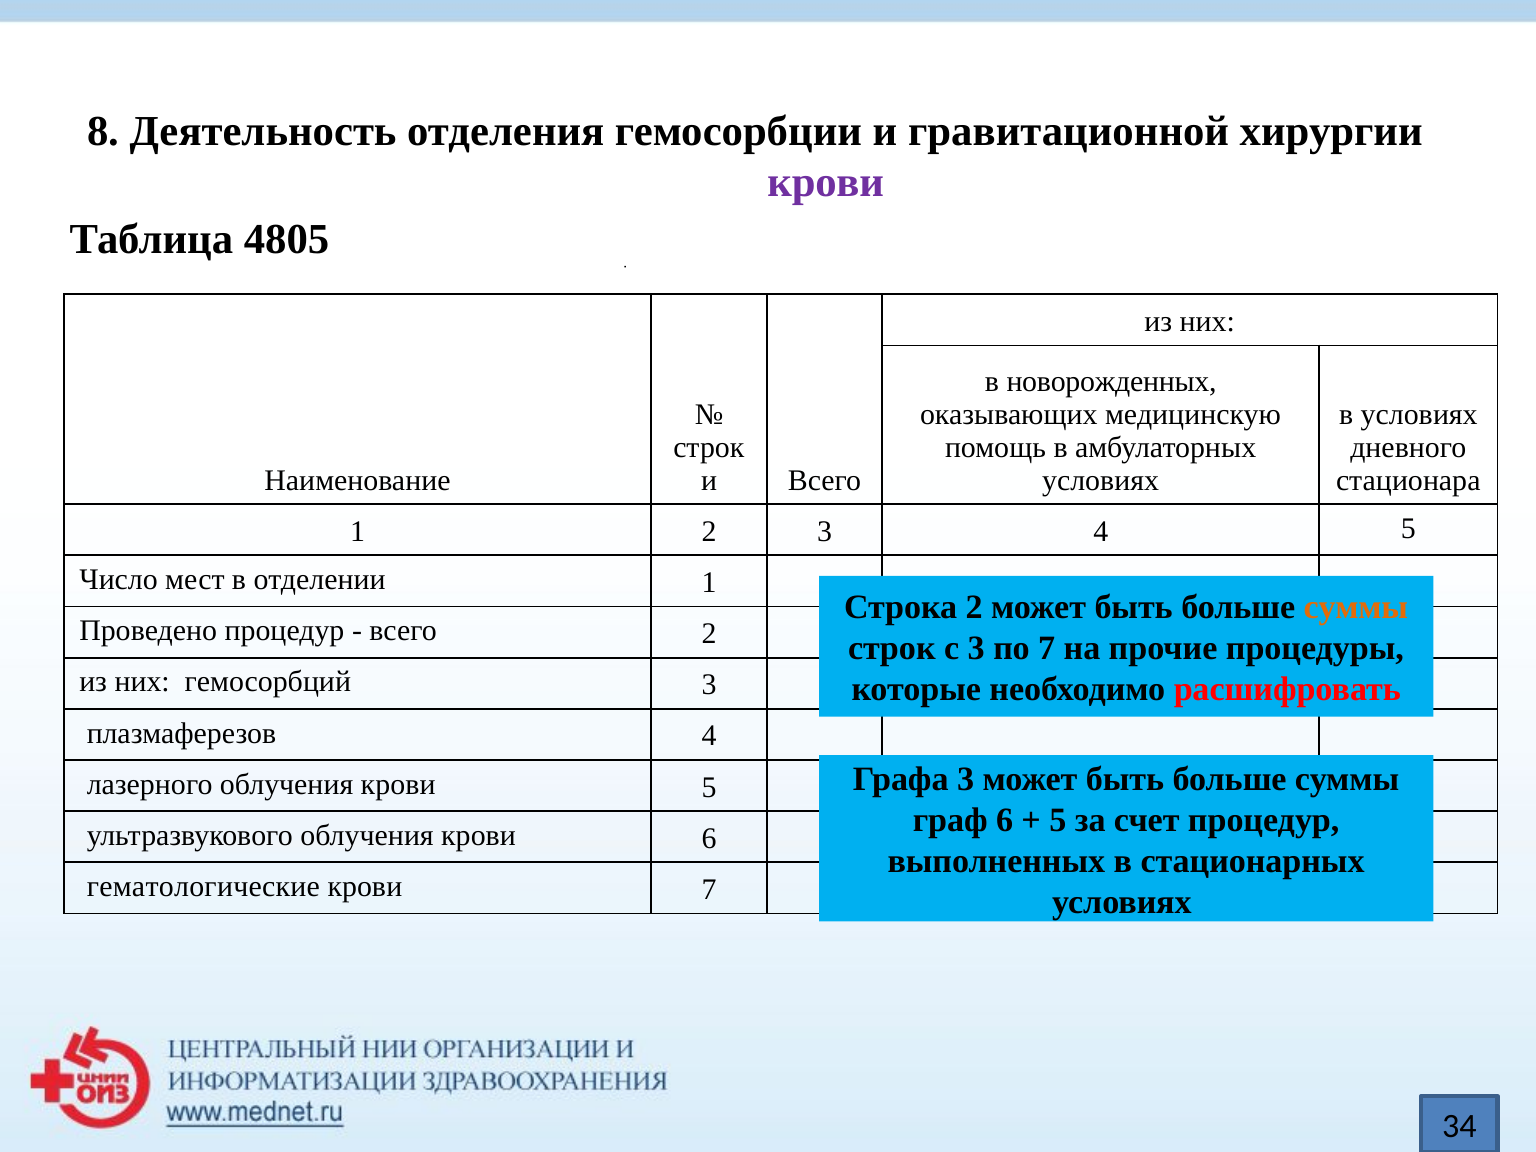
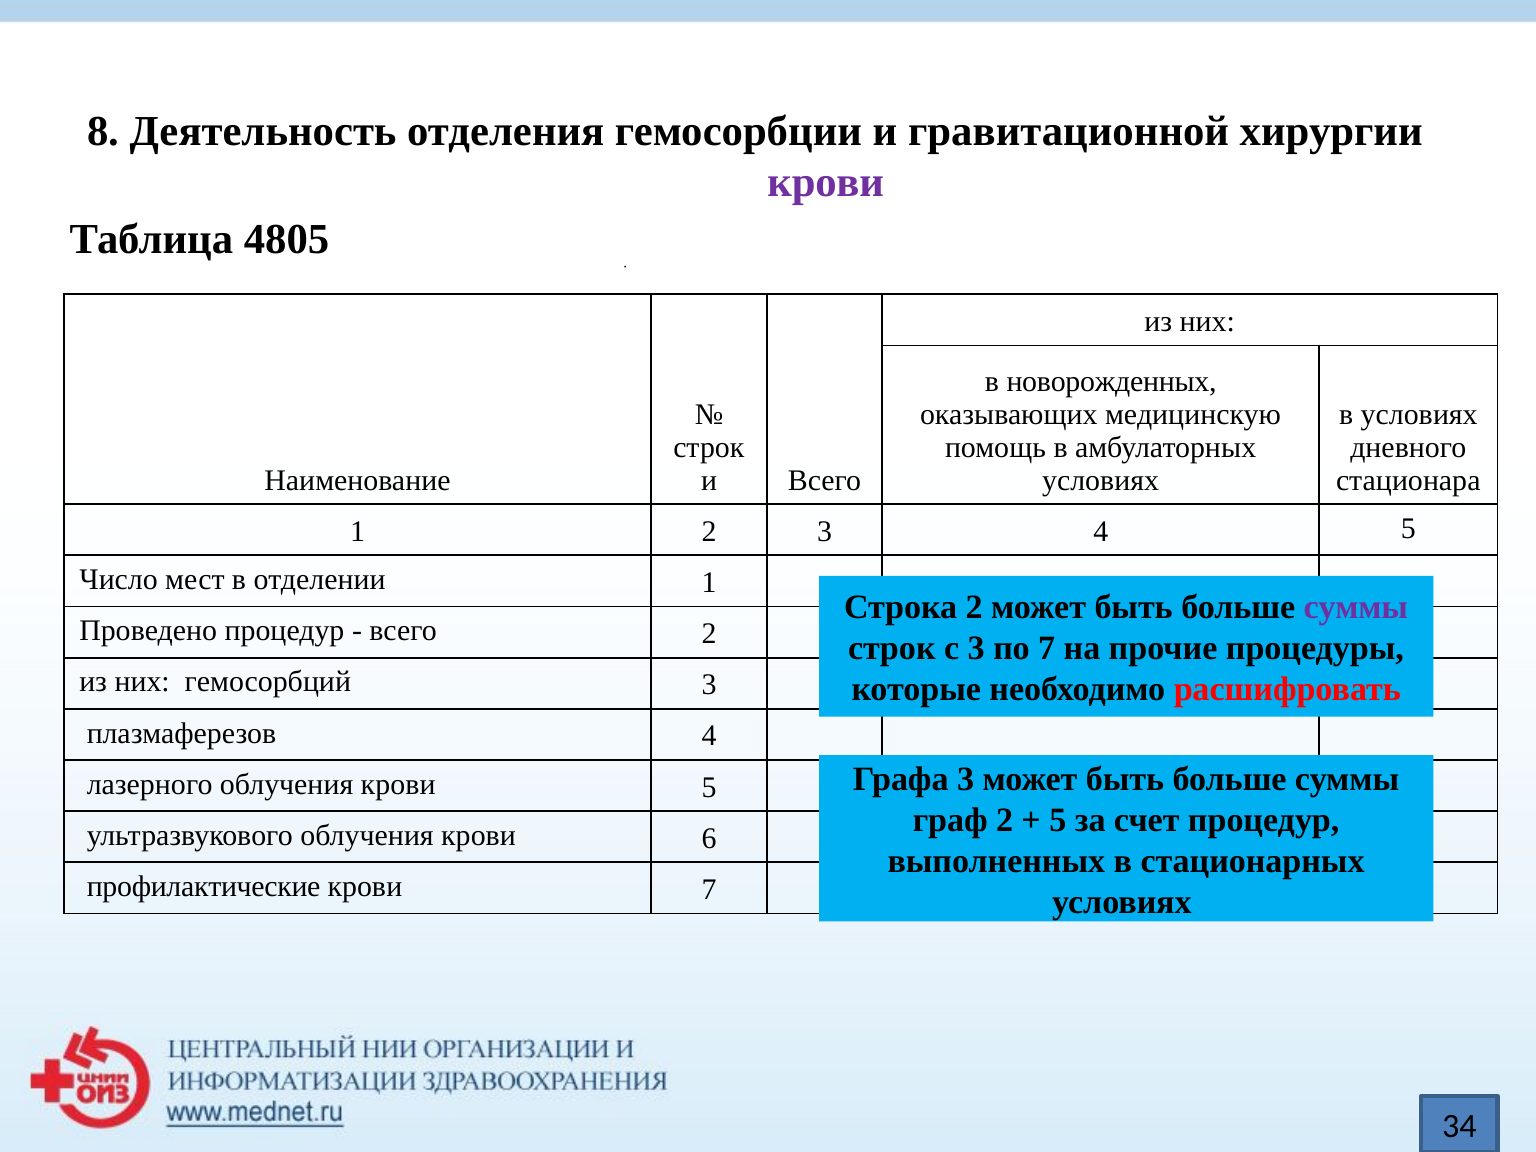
суммы at (1356, 608) colour: orange -> purple
граф 6: 6 -> 2
гематологические: гематологические -> профилактические
